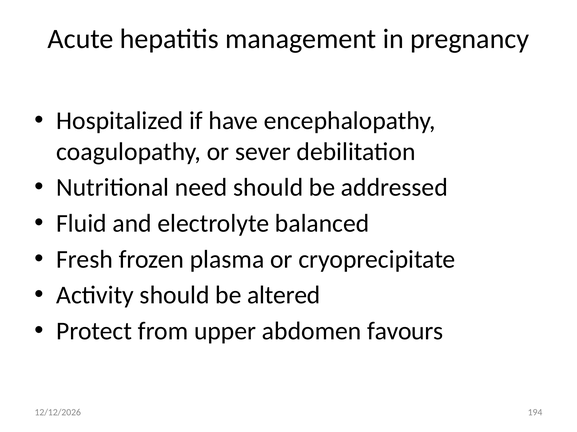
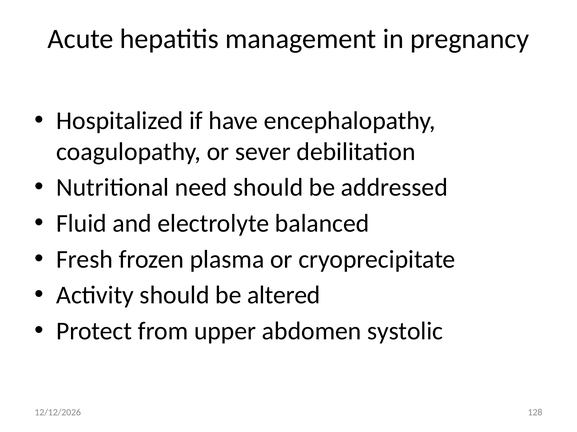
favours: favours -> systolic
194: 194 -> 128
